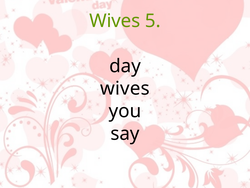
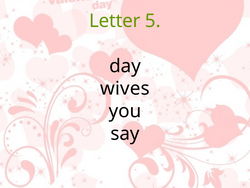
Wives at (115, 21): Wives -> Letter
